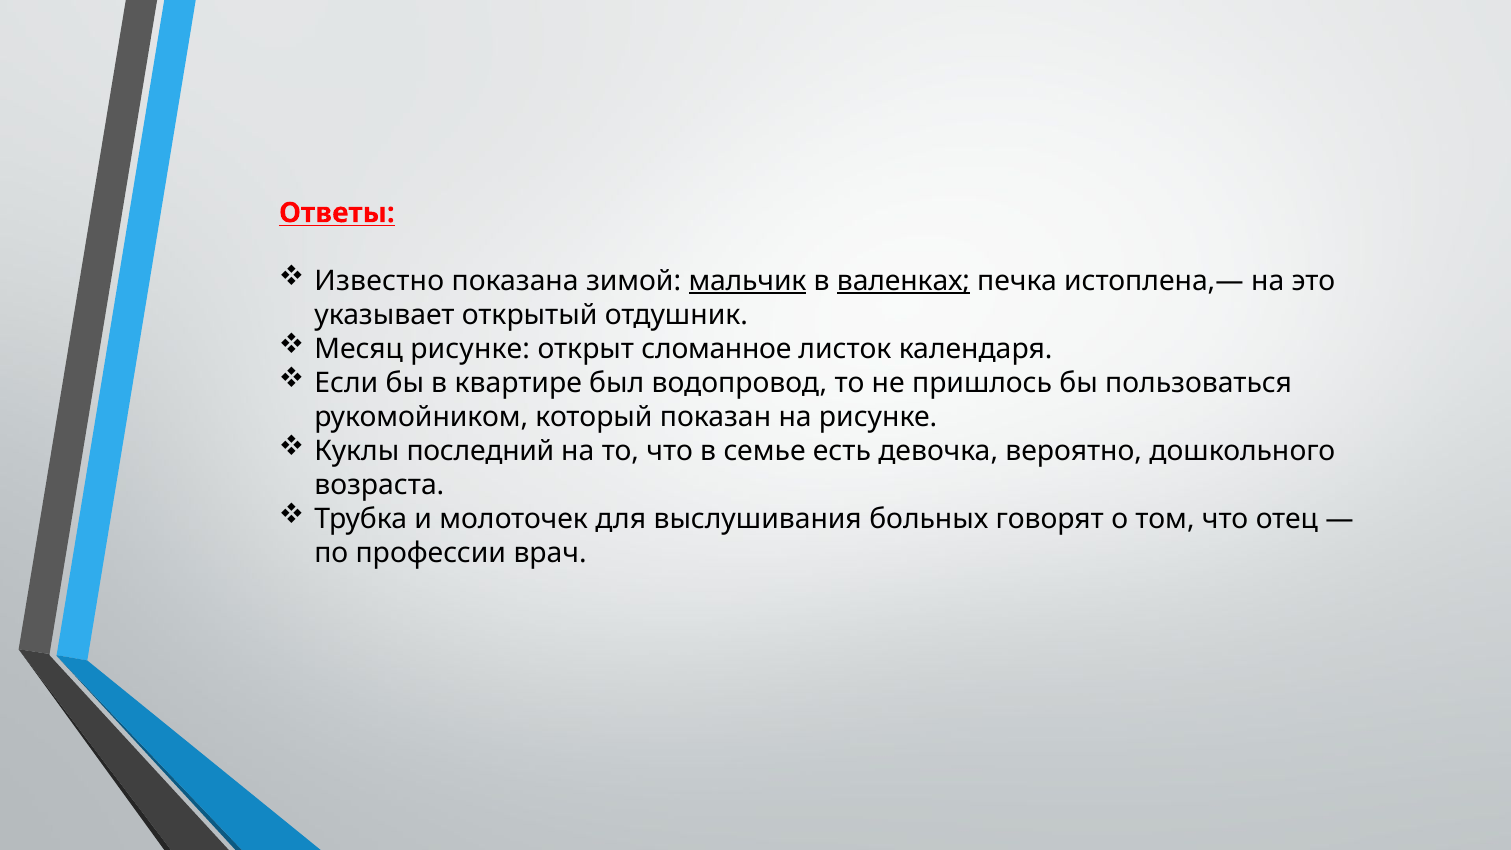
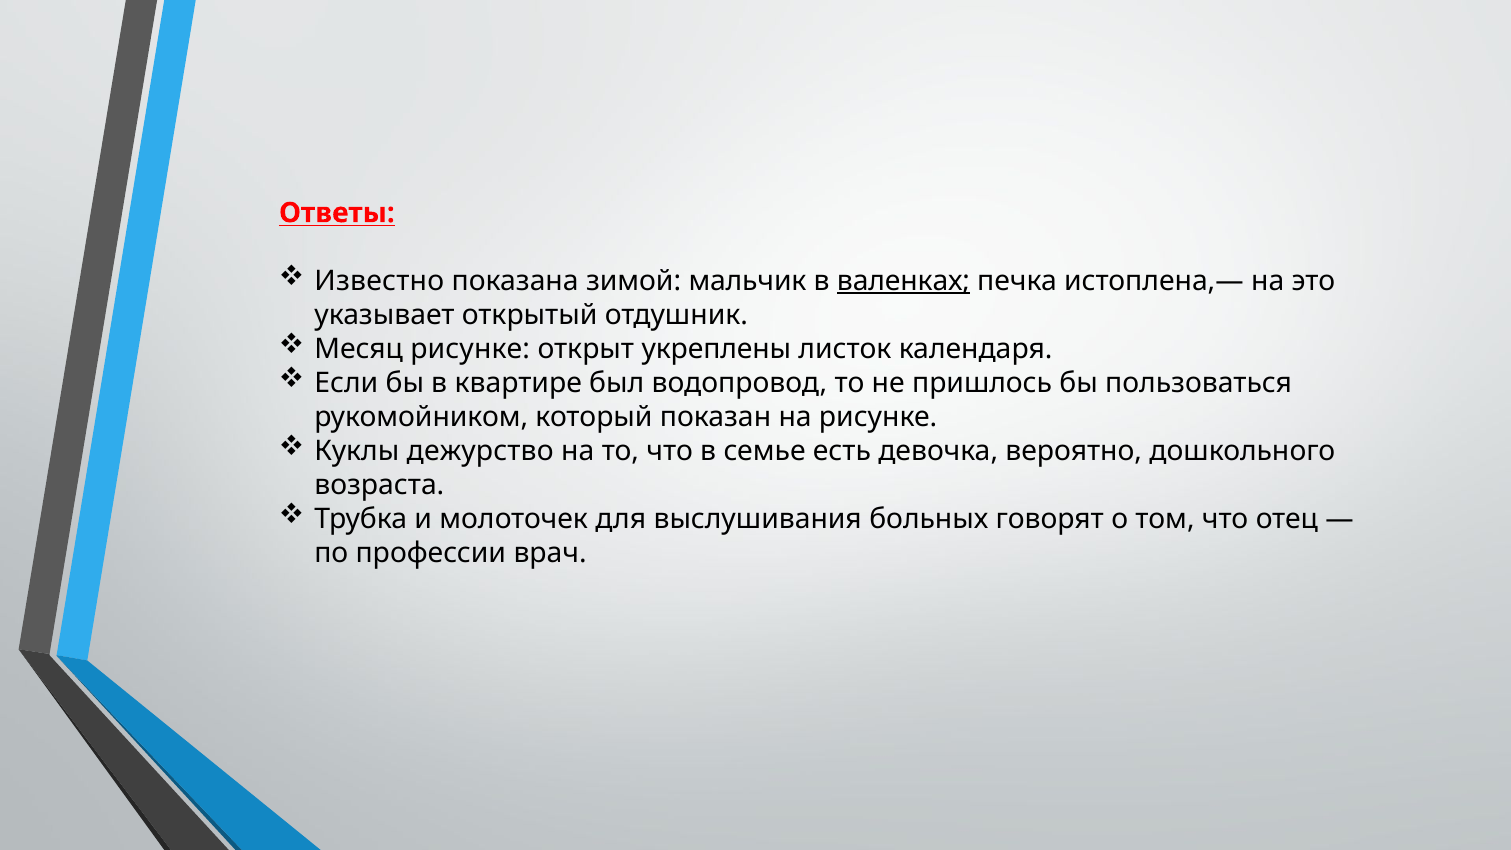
мальчик underline: present -> none
сломанное: сломанное -> укреплены
последний: последний -> дежурство
